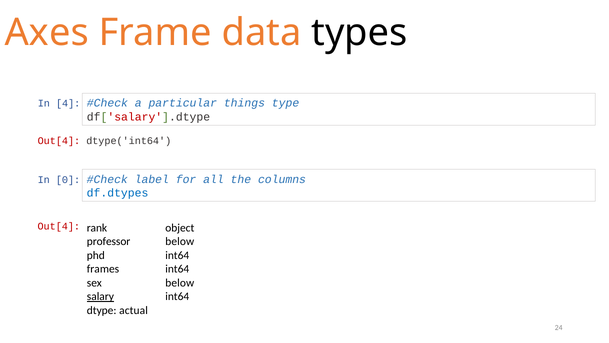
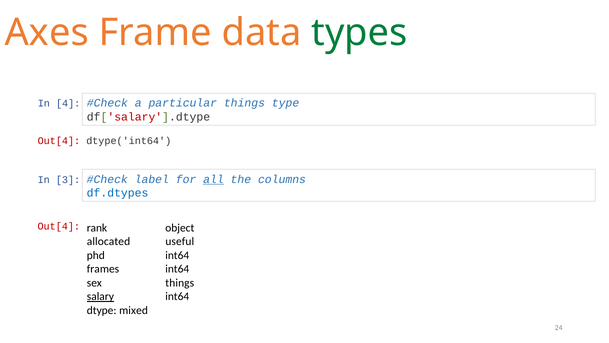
types colour: black -> green
0: 0 -> 3
all underline: none -> present
below at (180, 241): below -> useful
professor: professor -> allocated
below at (180, 282): below -> things
actual: actual -> mixed
